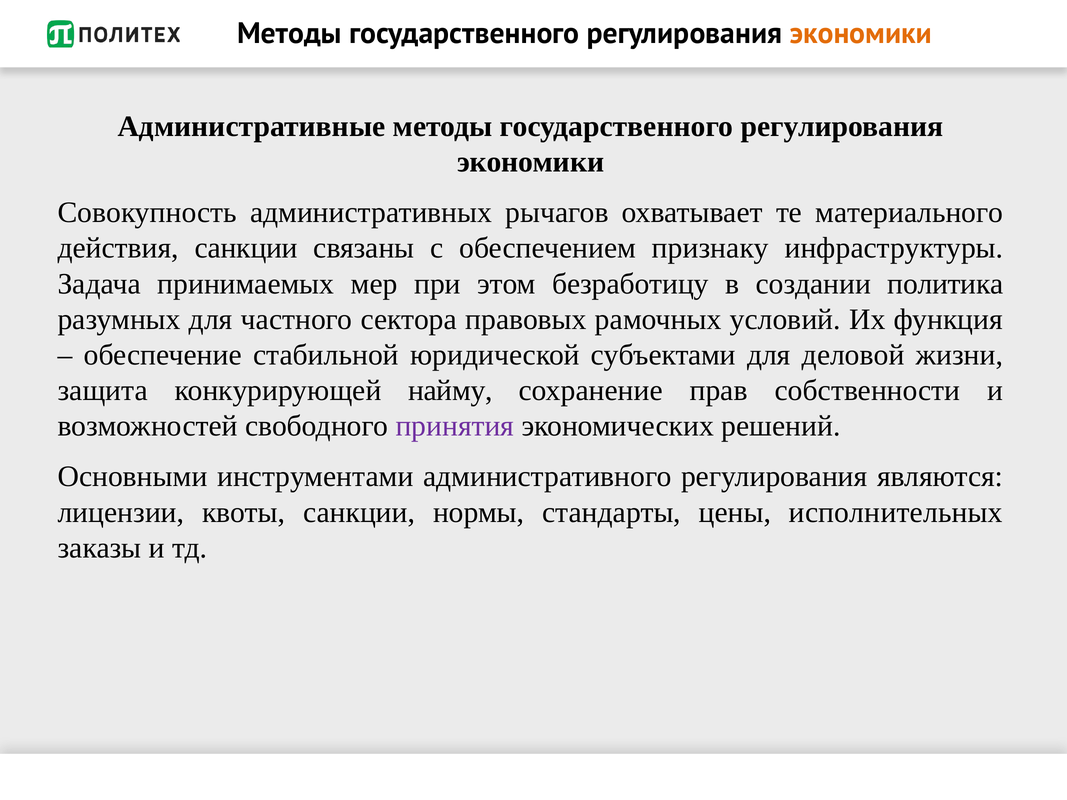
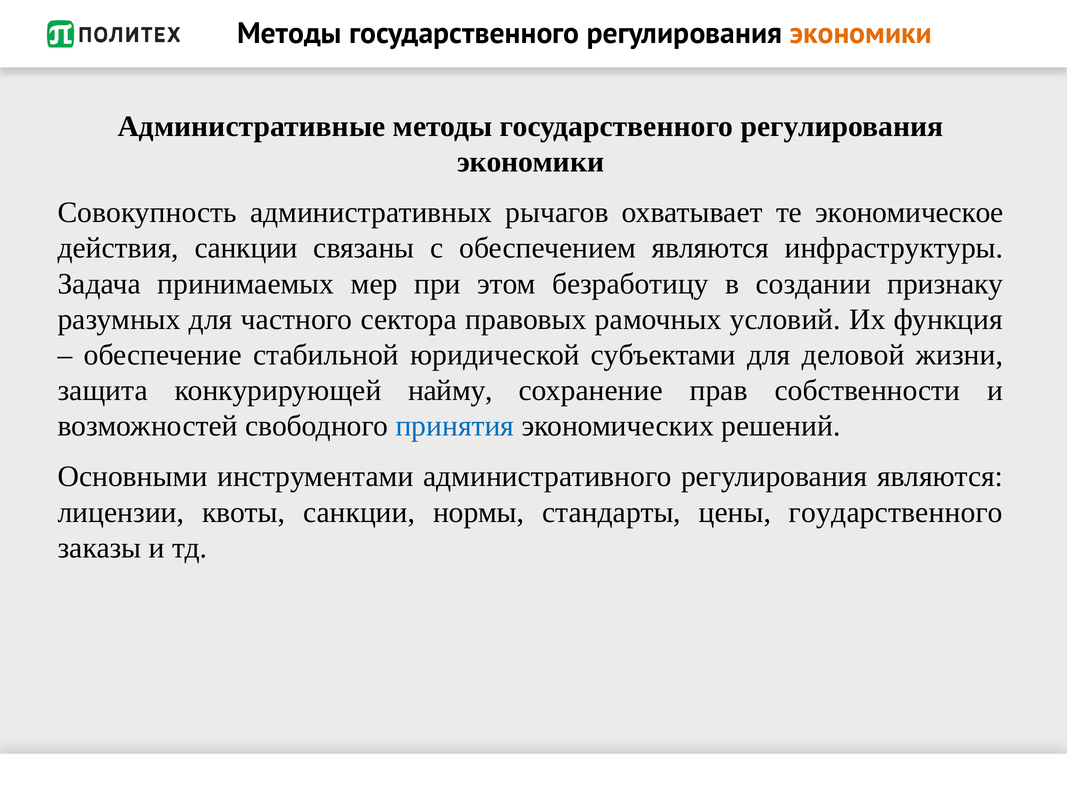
материального: материального -> экономическое
обеспечением признаку: признаку -> являются
политика: политика -> признаку
принятия colour: purple -> blue
исполнительных: исполнительных -> гоударственного
